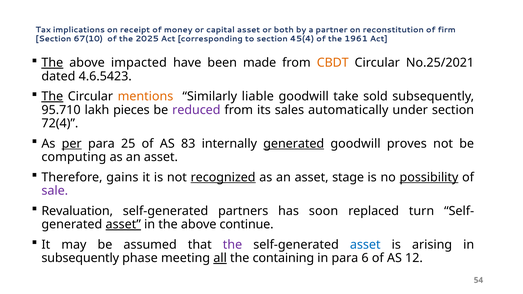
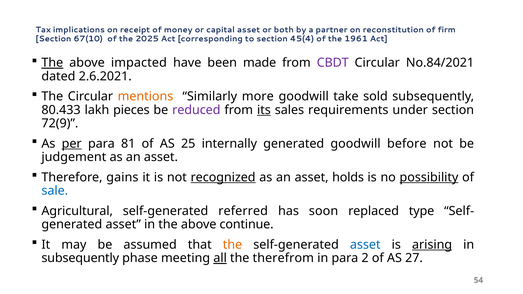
CBDT colour: orange -> purple
No.25/2021: No.25/2021 -> No.84/2021
4.6.5423: 4.6.5423 -> 2.6.2021
The at (52, 96) underline: present -> none
liable: liable -> more
95.710: 95.710 -> 80.433
its underline: none -> present
automatically: automatically -> requirements
72(4: 72(4 -> 72(9
25: 25 -> 81
83: 83 -> 25
generated at (294, 144) underline: present -> none
proves: proves -> before
computing: computing -> judgement
stage: stage -> holds
sale colour: purple -> blue
Revaluation: Revaluation -> Agricultural
partners: partners -> referred
turn: turn -> type
asset at (123, 225) underline: present -> none
the at (232, 245) colour: purple -> orange
arising underline: none -> present
containing: containing -> therefrom
6: 6 -> 2
12: 12 -> 27
